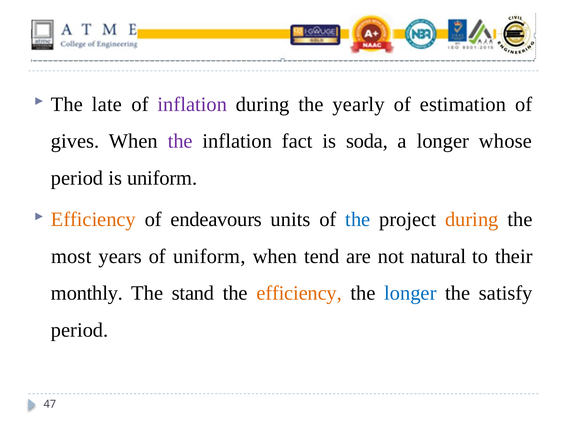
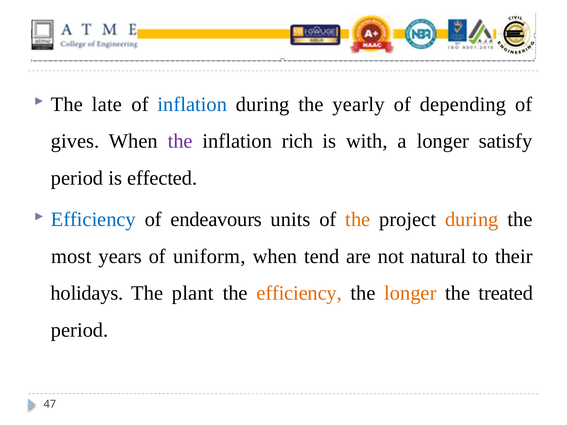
inflation at (192, 104) colour: purple -> blue
estimation: estimation -> depending
fact: fact -> rich
soda: soda -> with
whose: whose -> satisfy
is uniform: uniform -> effected
Efficiency at (93, 220) colour: orange -> blue
the at (358, 220) colour: blue -> orange
monthly: monthly -> holidays
stand: stand -> plant
longer at (410, 293) colour: blue -> orange
satisfy: satisfy -> treated
